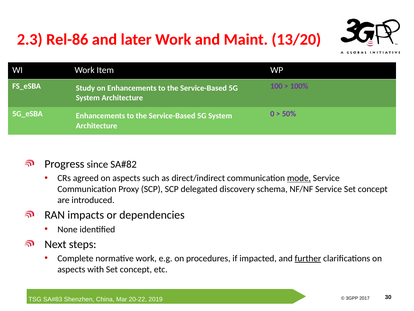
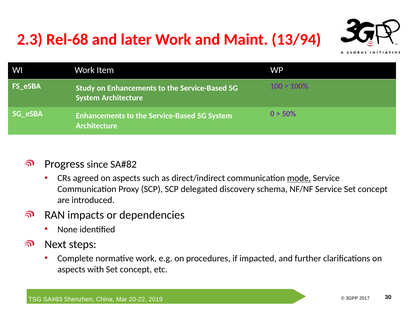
Rel-86: Rel-86 -> Rel-68
13/20: 13/20 -> 13/94
further underline: present -> none
